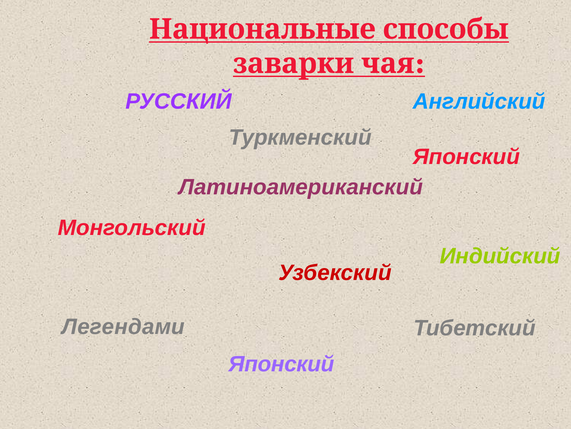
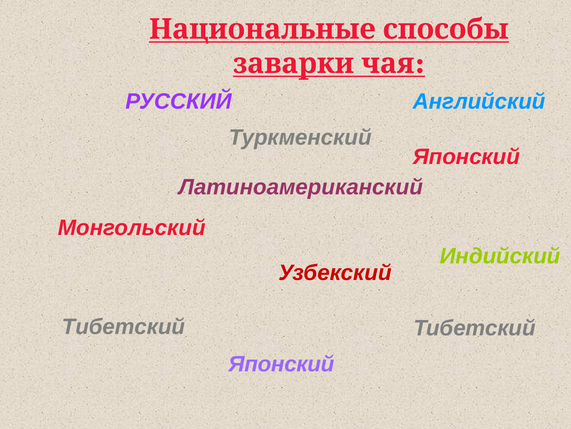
Легендами at (123, 326): Легендами -> Тибетский
